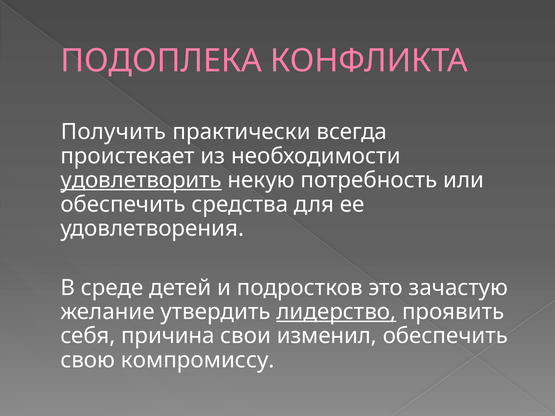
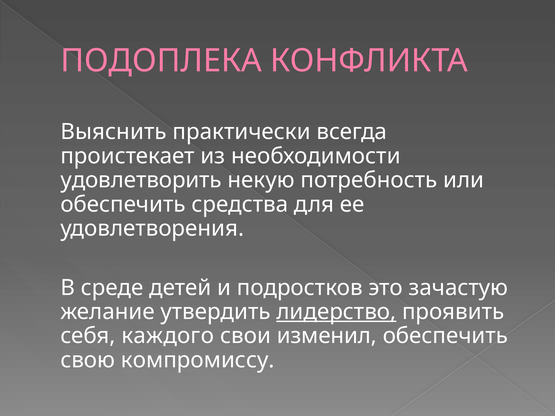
Получить: Получить -> Выяснить
удовлетворить underline: present -> none
причина: причина -> каждого
